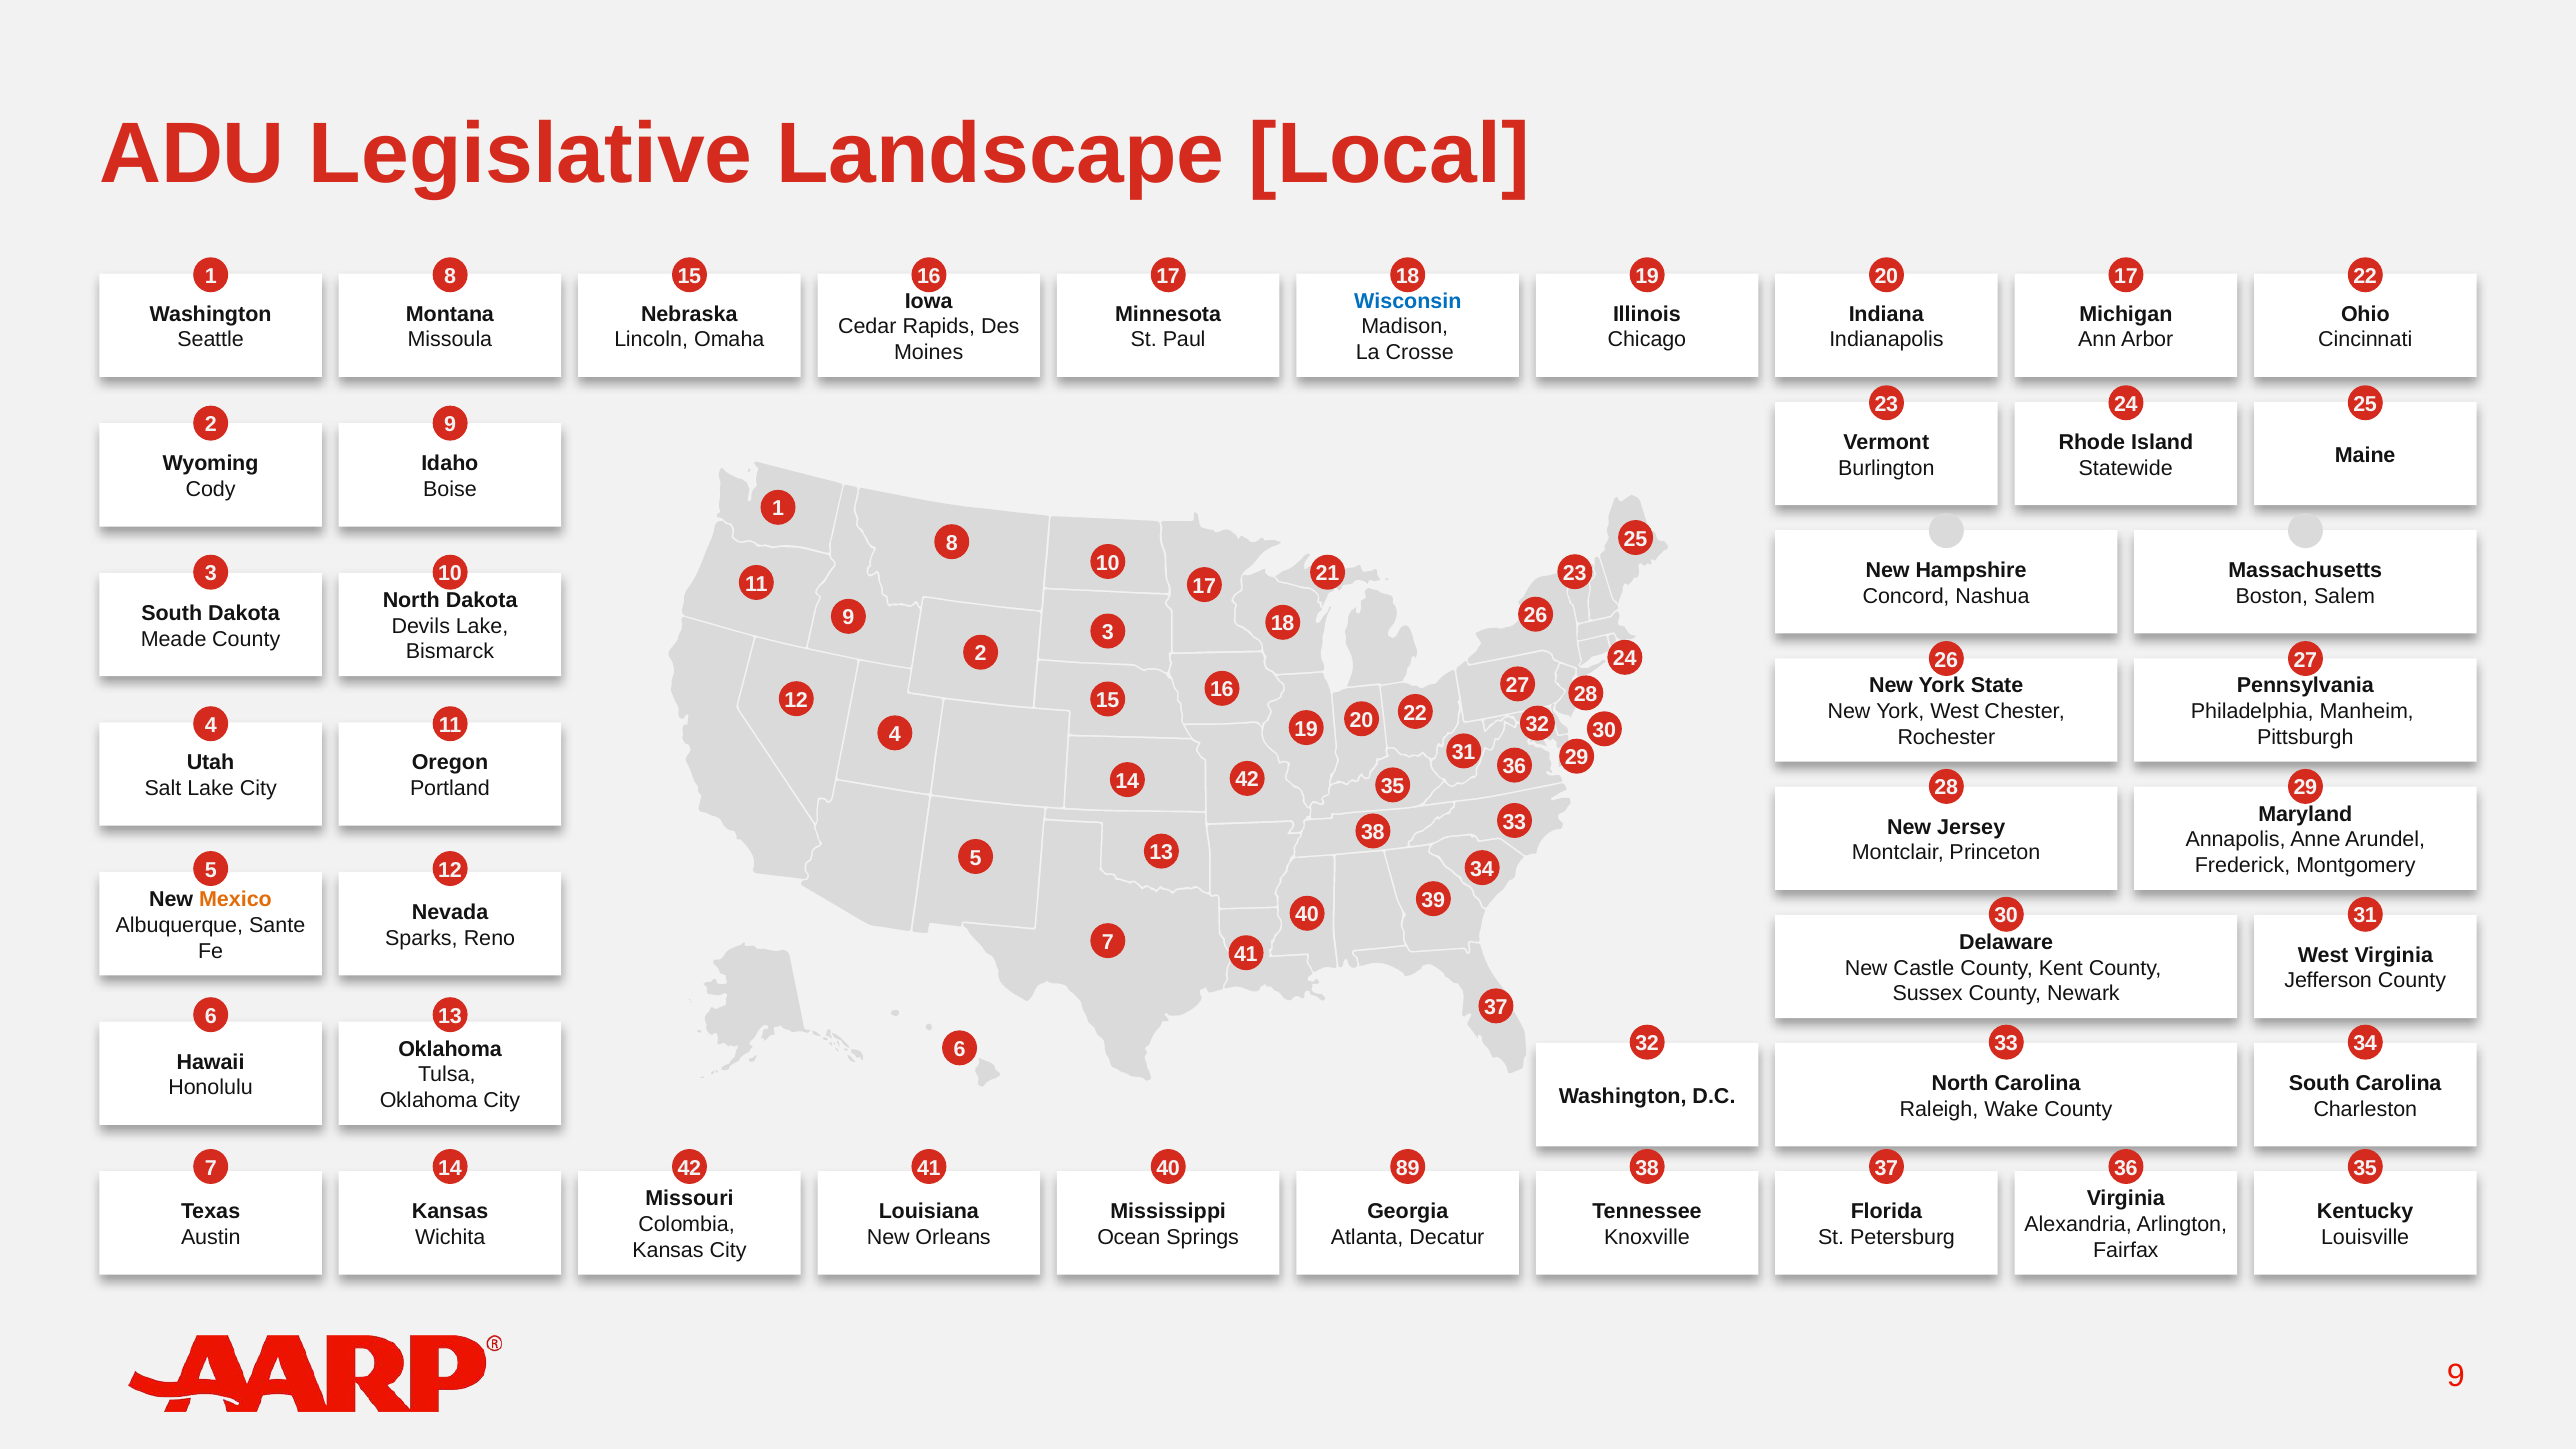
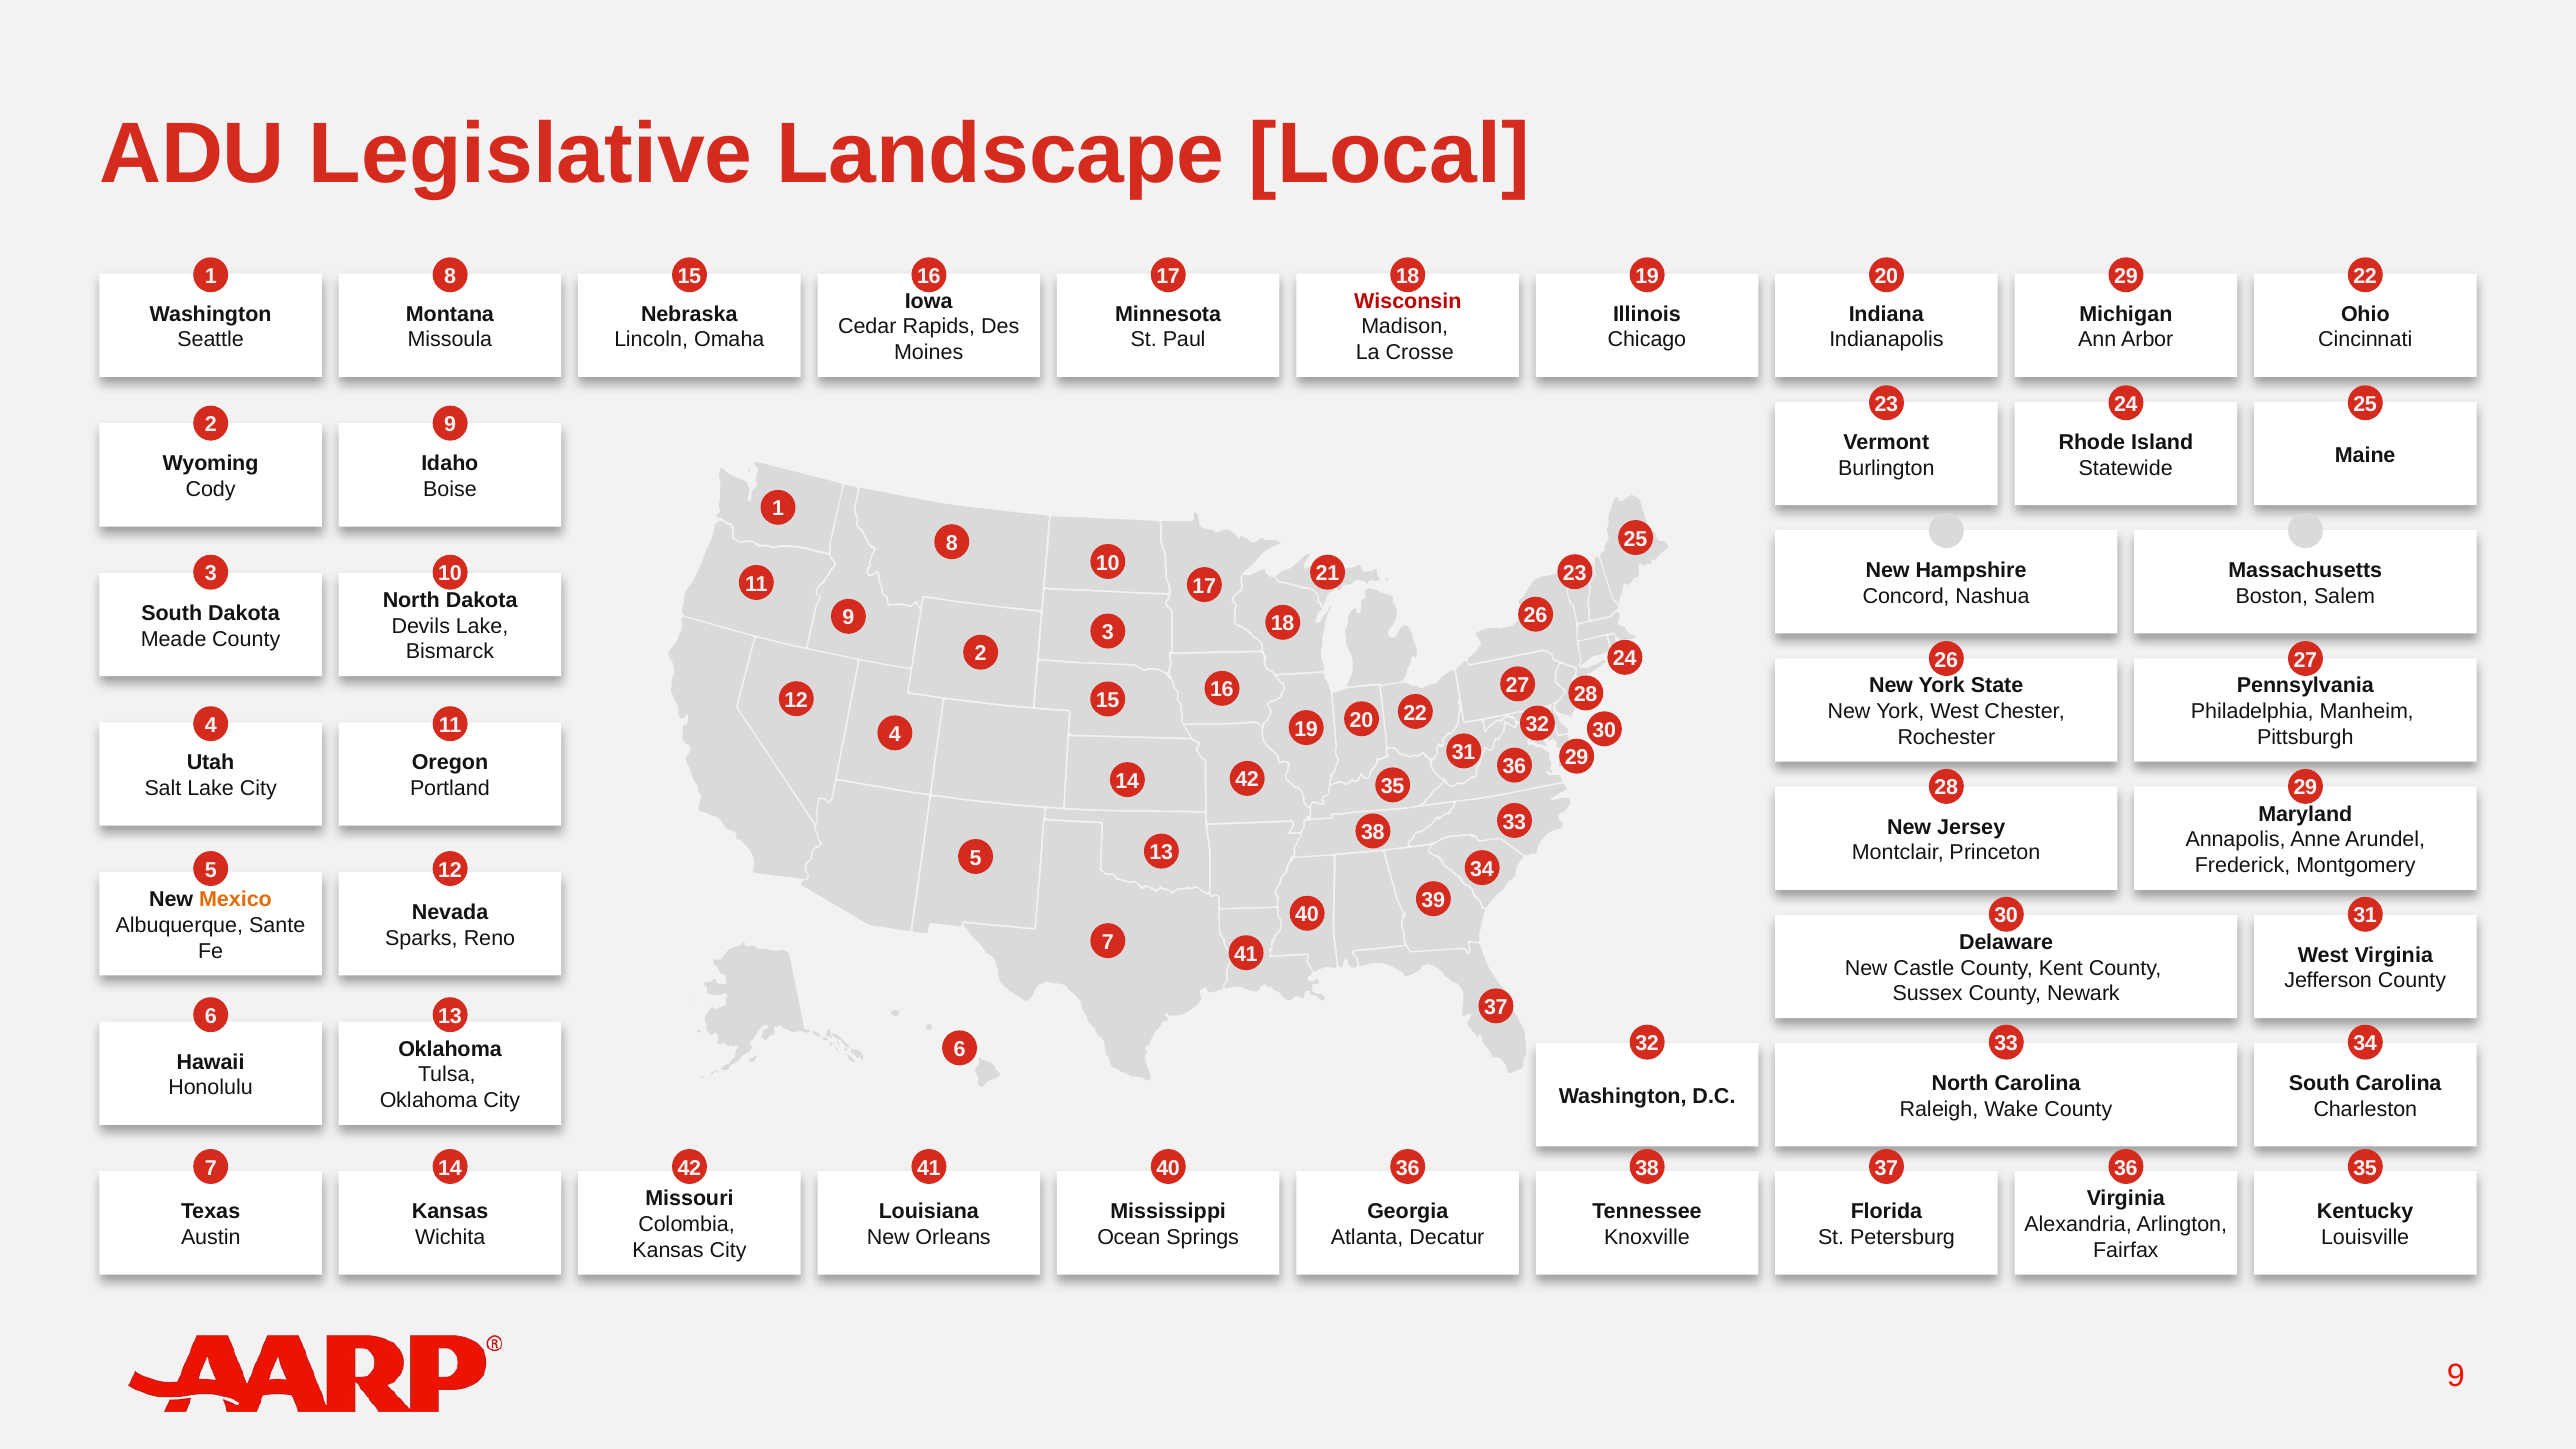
20 17: 17 -> 29
Wisconsin colour: blue -> red
40 89: 89 -> 36
